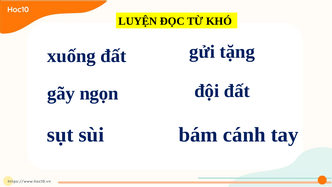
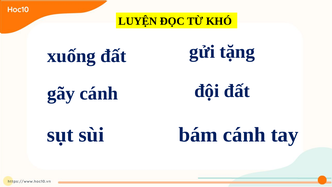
gãy ngọn: ngọn -> cánh
